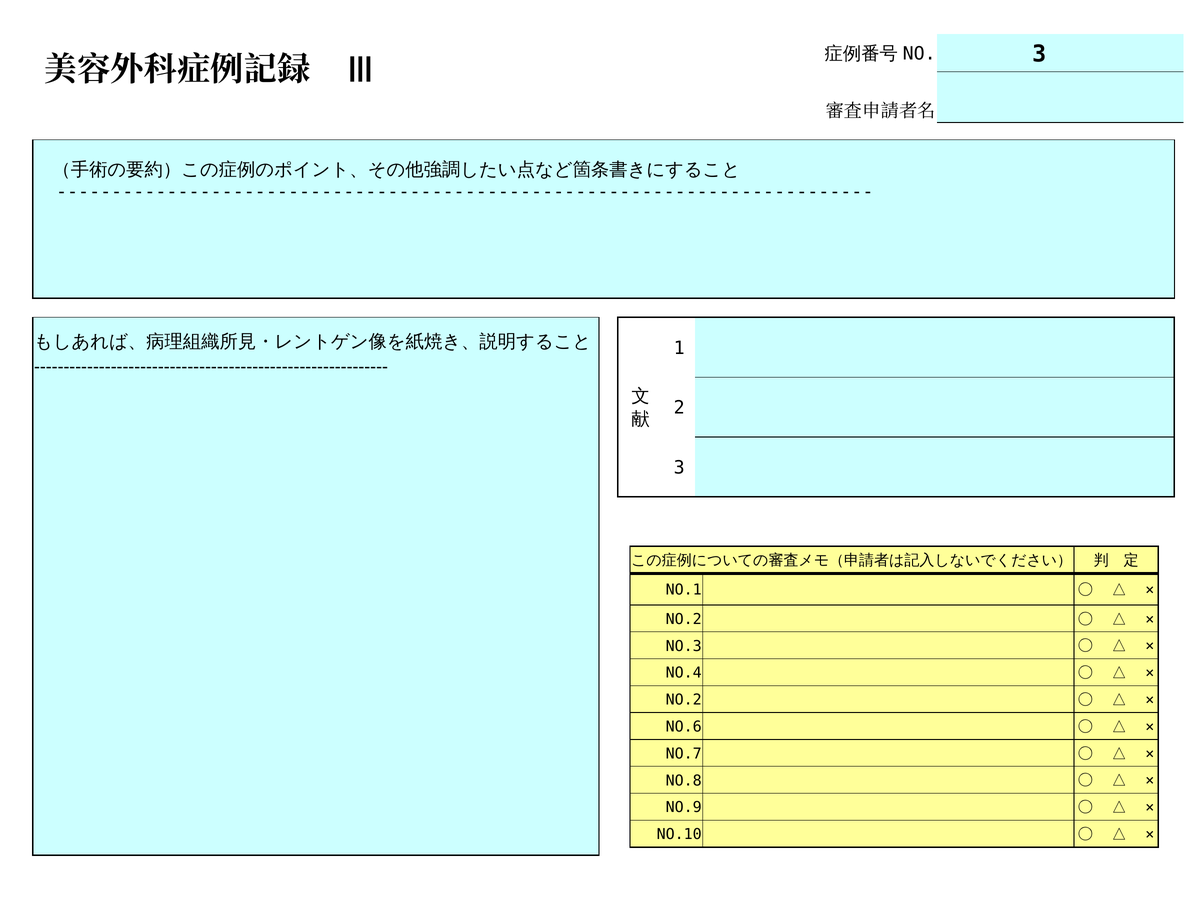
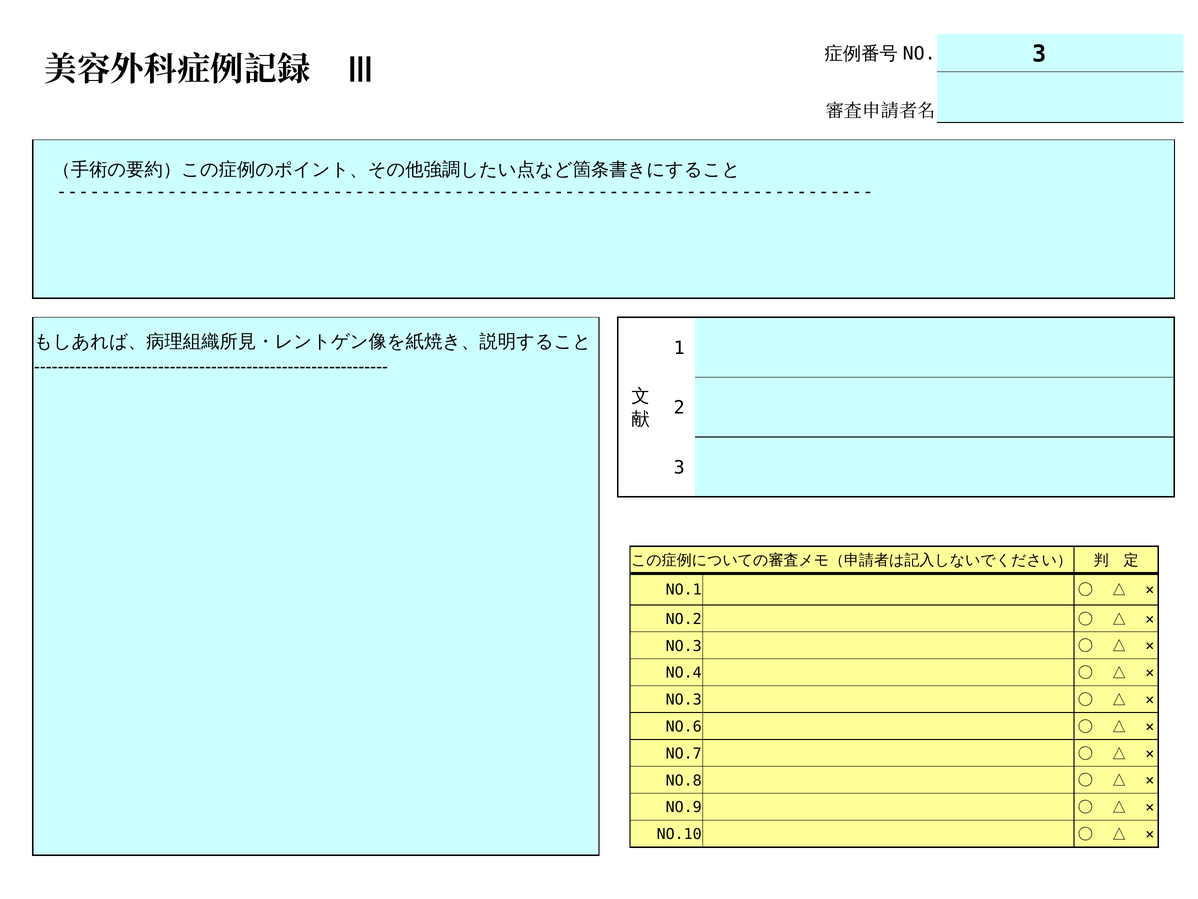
NO.2 at (684, 700): NO.2 -> NO.3
